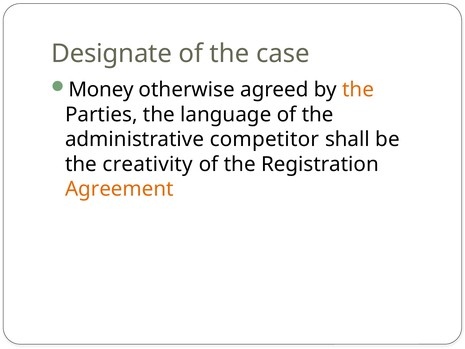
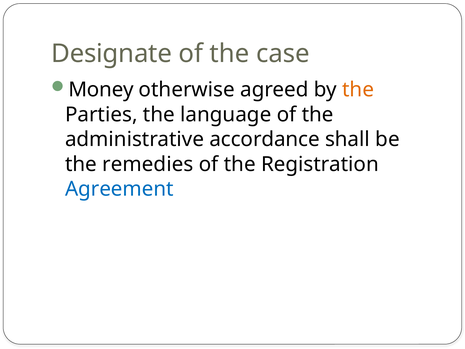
competitor: competitor -> accordance
creativity: creativity -> remedies
Agreement colour: orange -> blue
